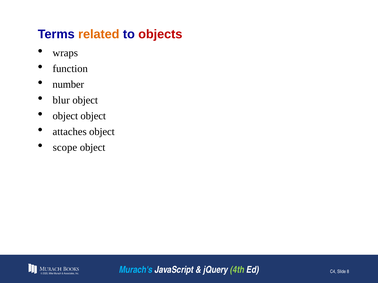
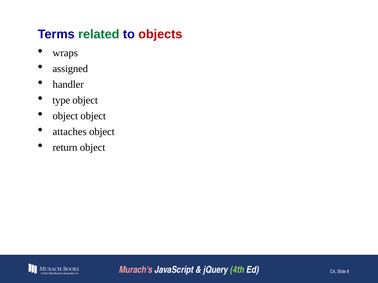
related colour: orange -> green
function: function -> assigned
number: number -> handler
blur: blur -> type
scope: scope -> return
Murach's colour: light blue -> pink
